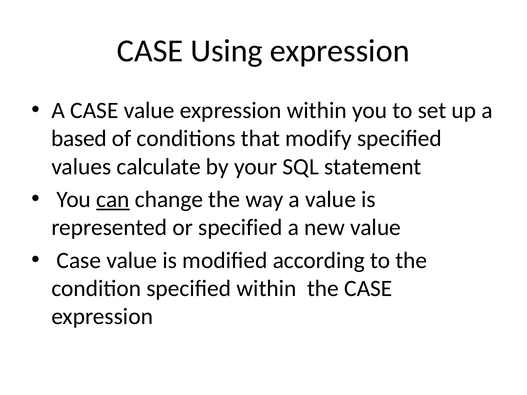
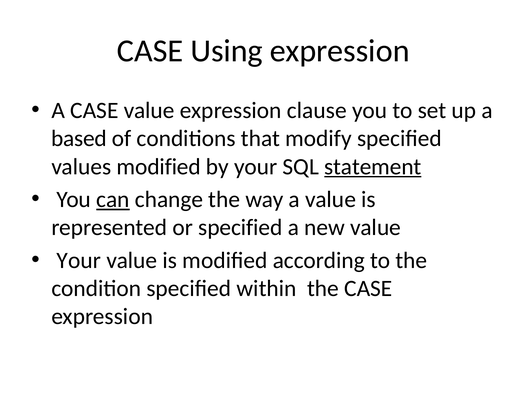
expression within: within -> clause
values calculate: calculate -> modified
statement underline: none -> present
Case at (79, 261): Case -> Your
